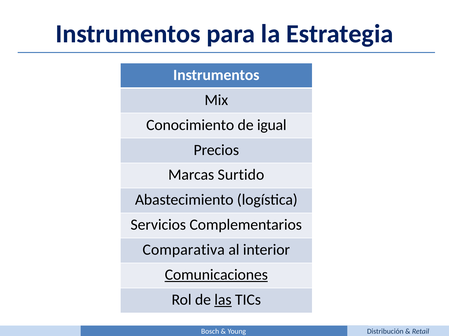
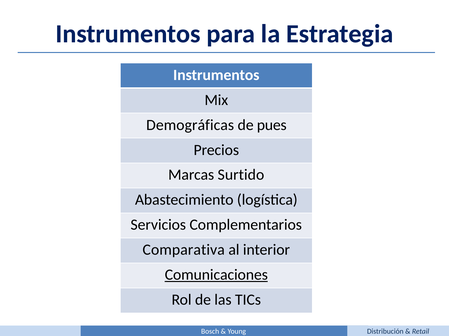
Conocimiento: Conocimiento -> Demográficas
igual: igual -> pues
las underline: present -> none
